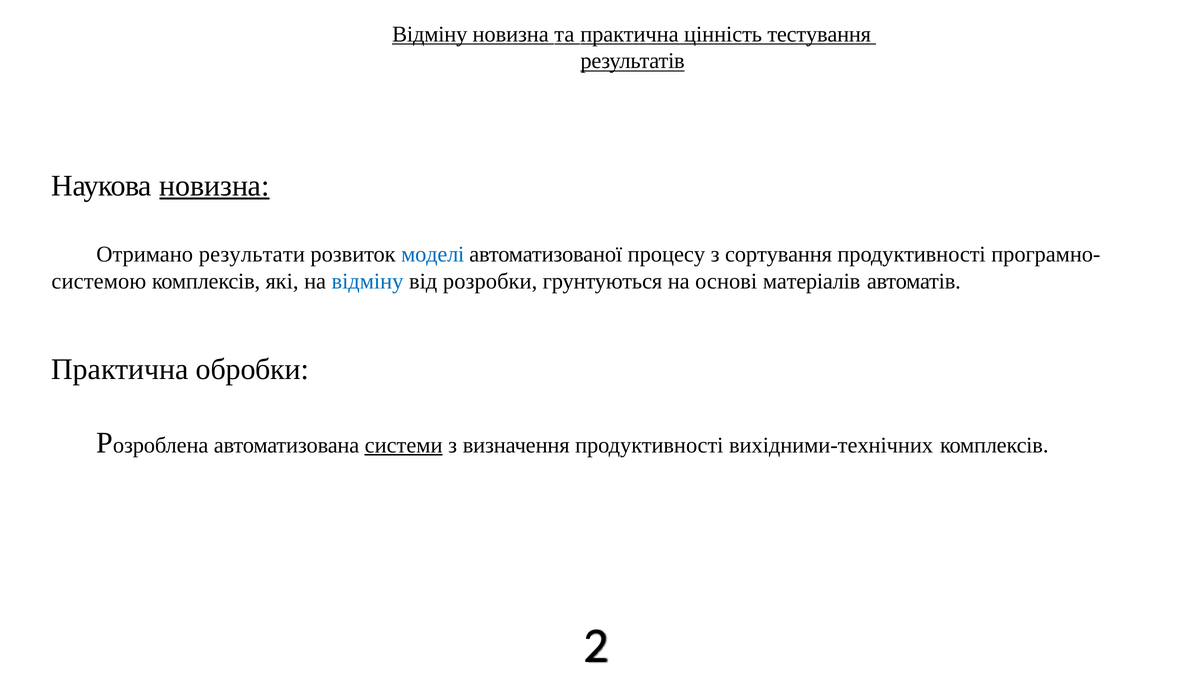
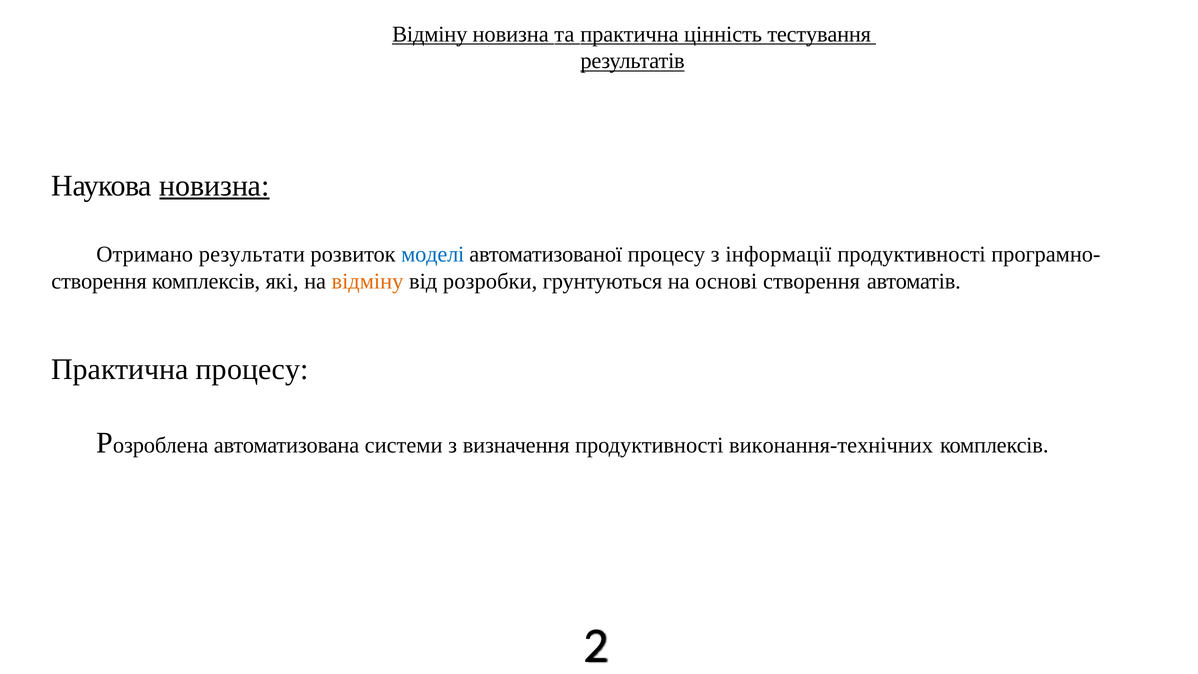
сортування: сортування -> інформації
системою at (99, 281): системою -> створення
відміну at (367, 281) colour: blue -> orange
основі матеріалів: матеріалів -> створення
Практична обробки: обробки -> процесу
системи underline: present -> none
вихідними-технічних: вихідними-технічних -> виконання-технічних
